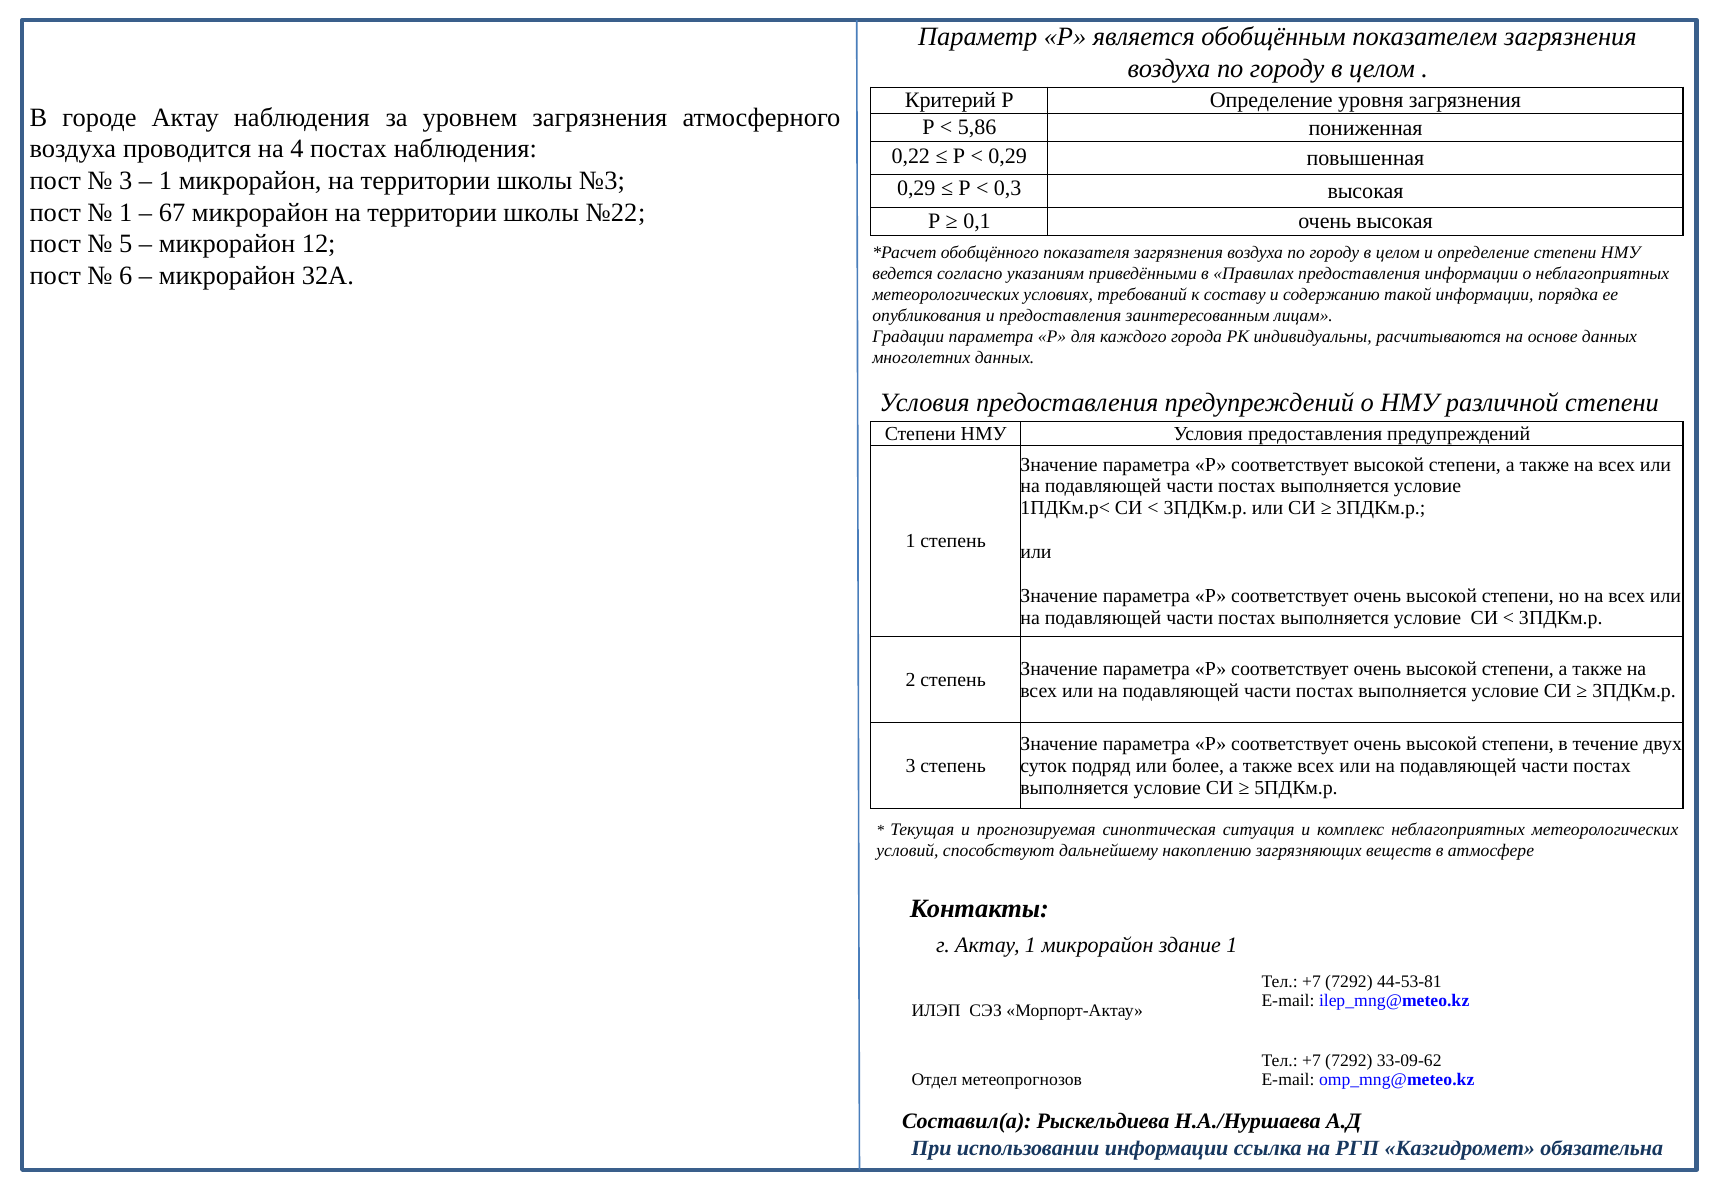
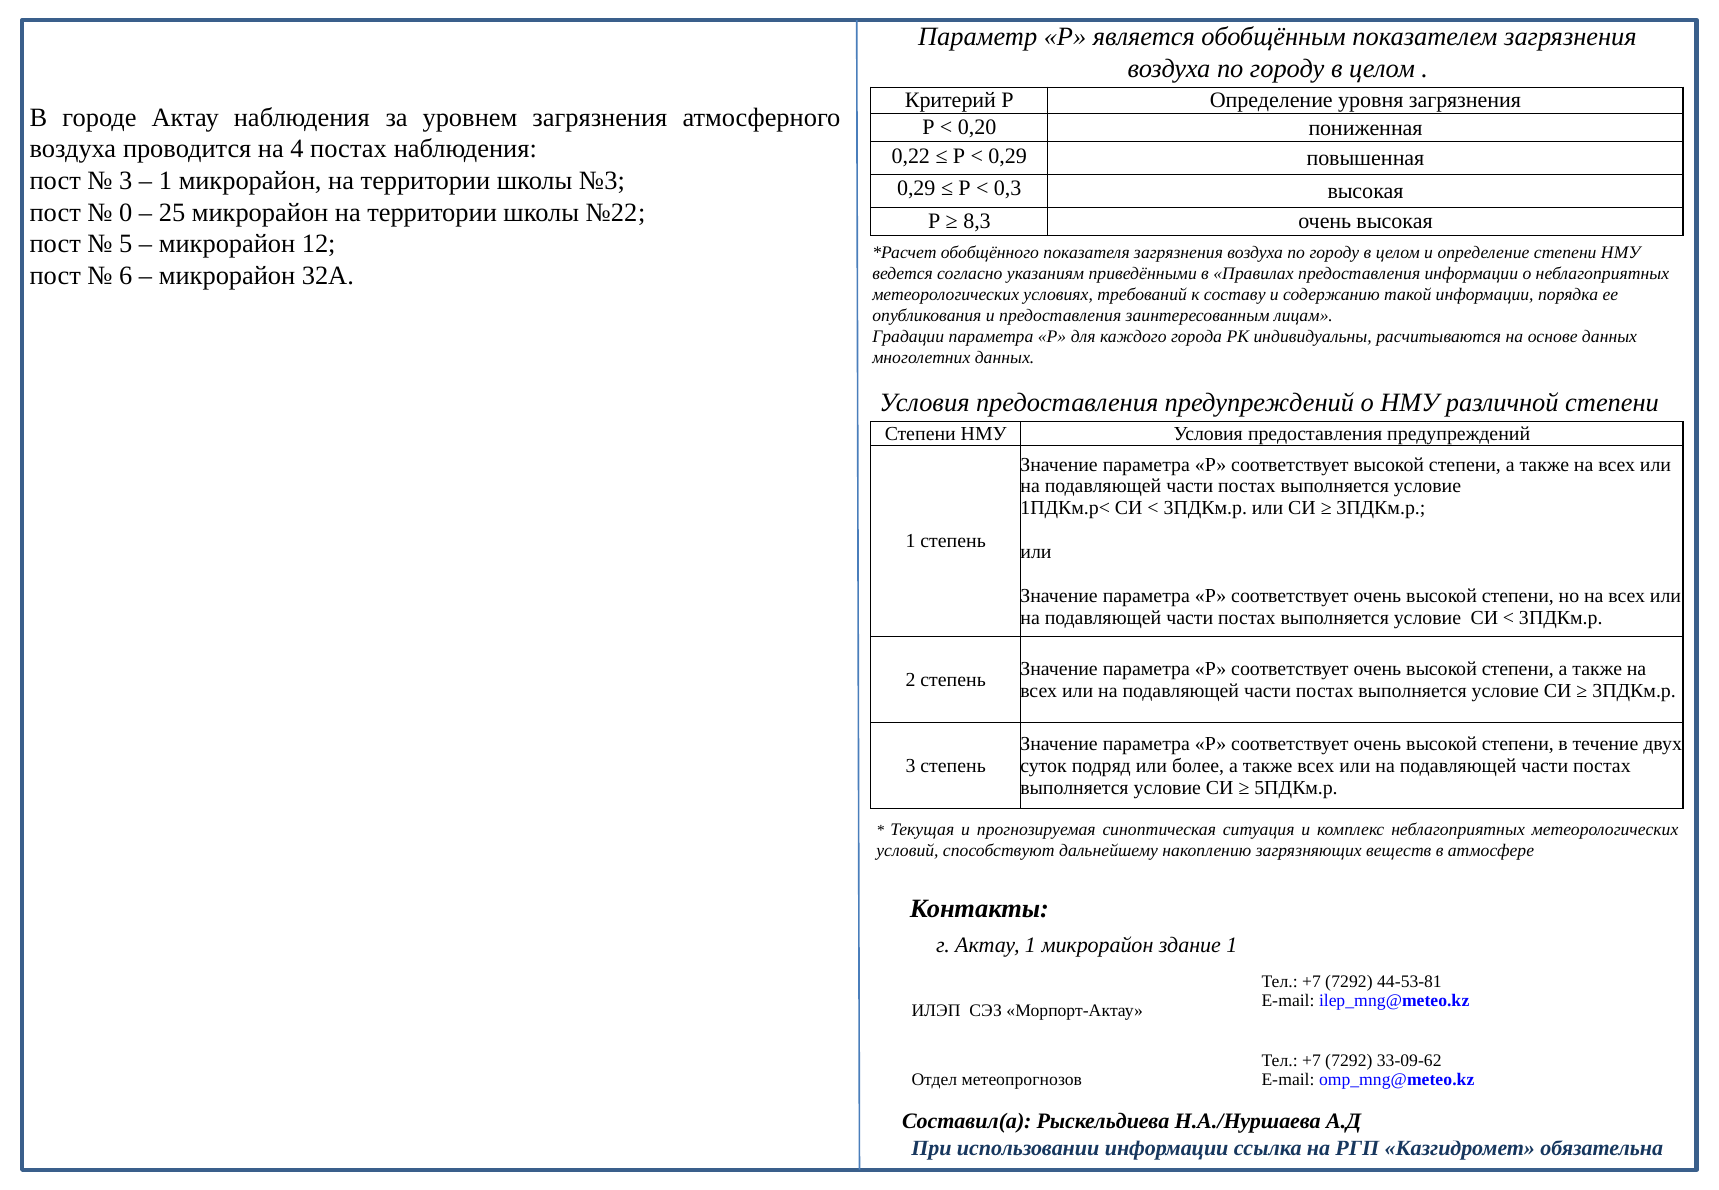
5,86: 5,86 -> 0,20
1 at (126, 213): 1 -> 0
67: 67 -> 25
0,1: 0,1 -> 8,3
